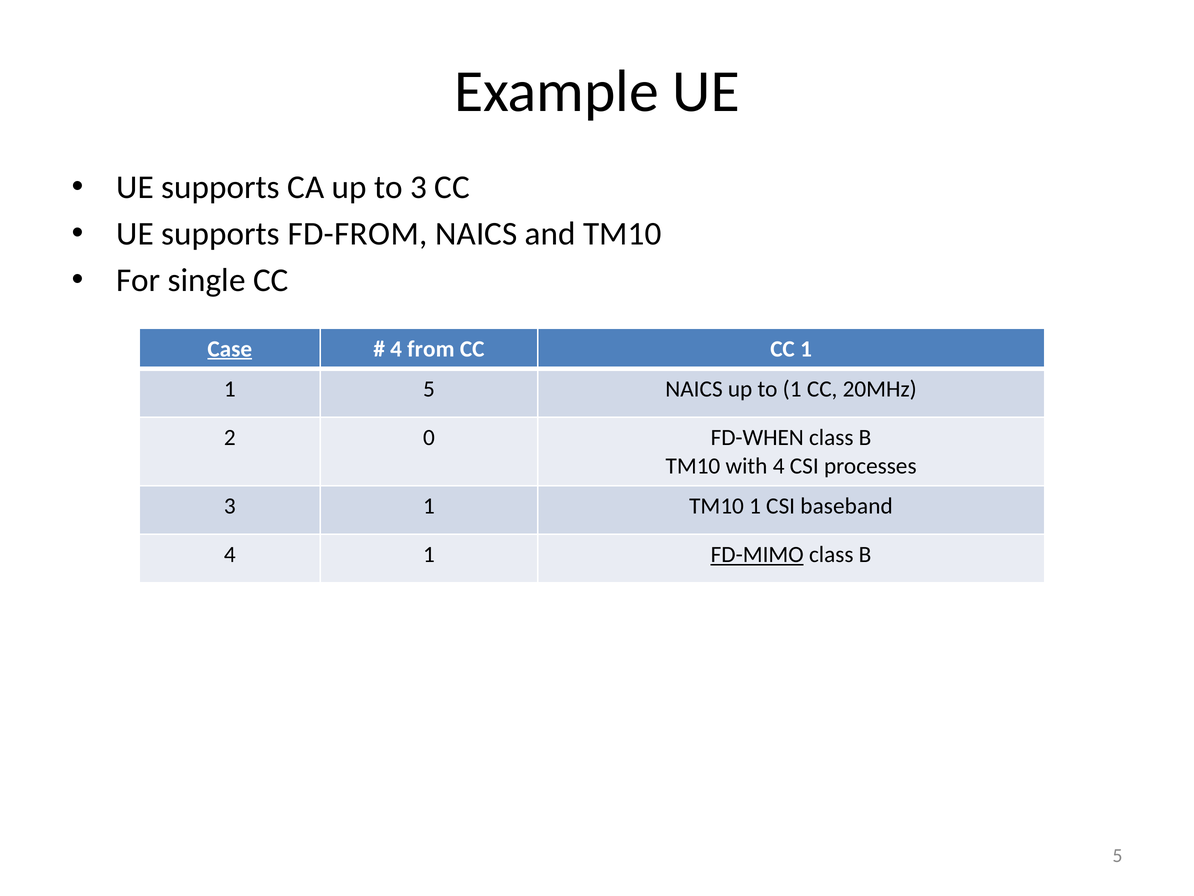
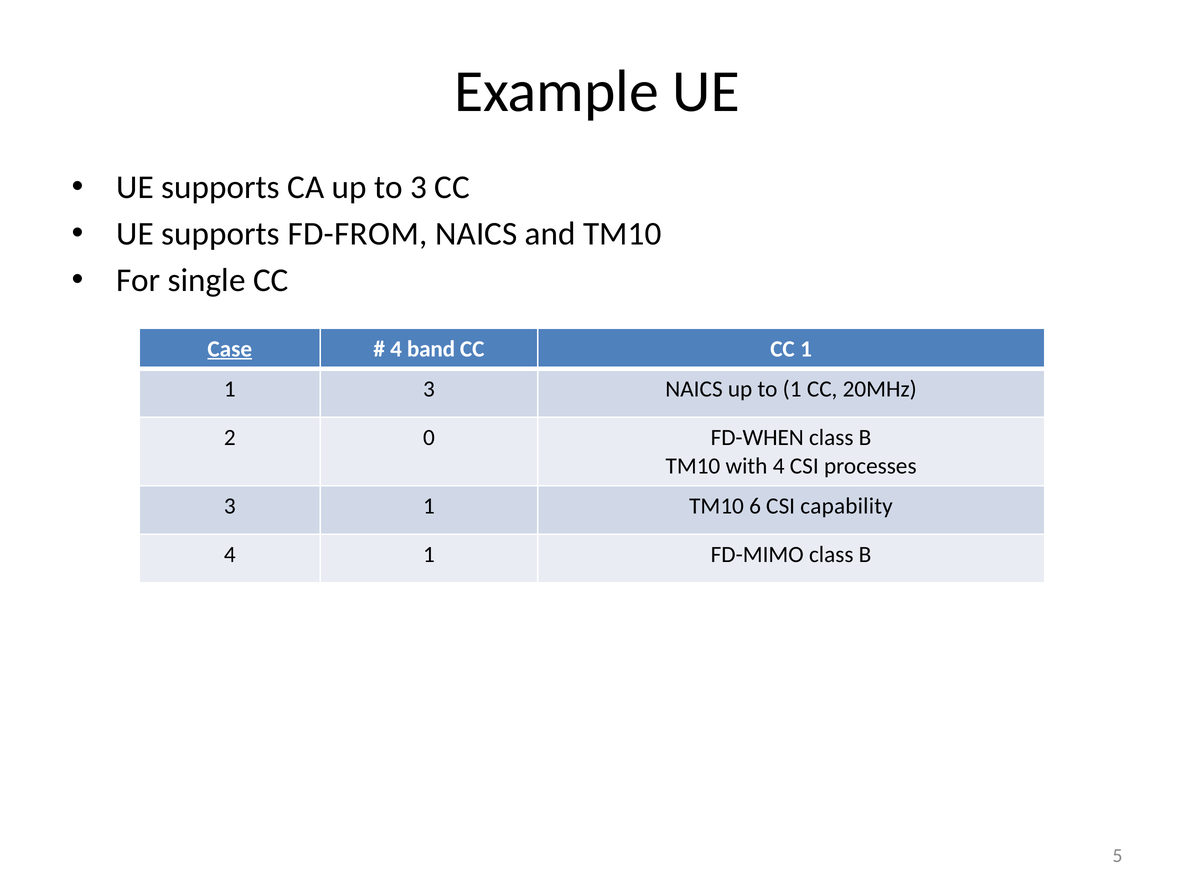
from: from -> band
1 5: 5 -> 3
TM10 1: 1 -> 6
baseband: baseband -> capability
FD-MIMO underline: present -> none
